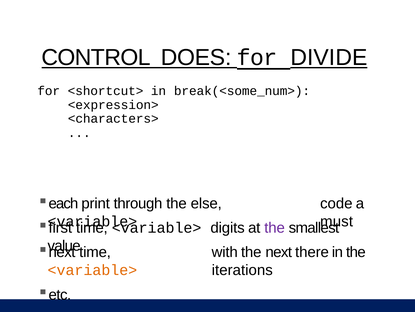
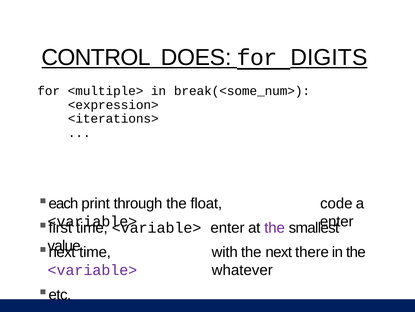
DIVIDE: DIVIDE -> DIGITS
<shortcut>: <shortcut> -> <multiple>
<characters>: <characters> -> <iterations>
else: else -> float
must at (337, 221): must -> enter
<variable> digits: digits -> enter
iterations: iterations -> whatever
<variable> at (92, 270) colour: orange -> purple
